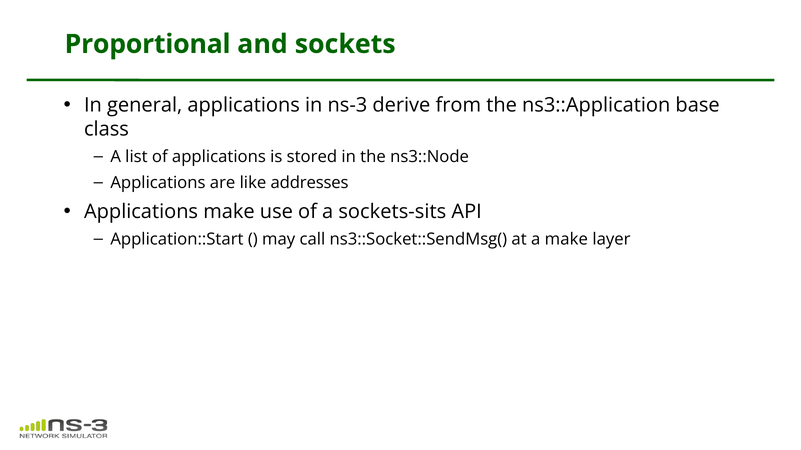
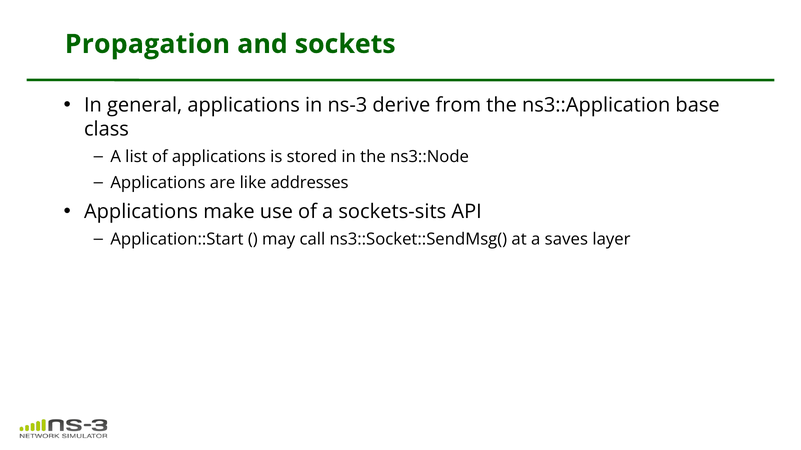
Proportional: Proportional -> Propagation
a make: make -> saves
